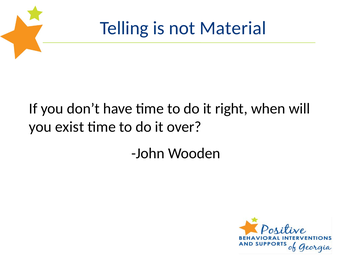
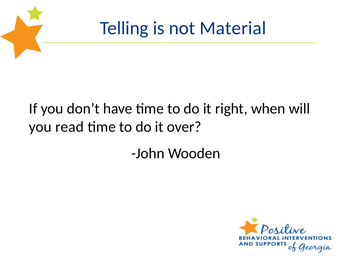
exist: exist -> read
